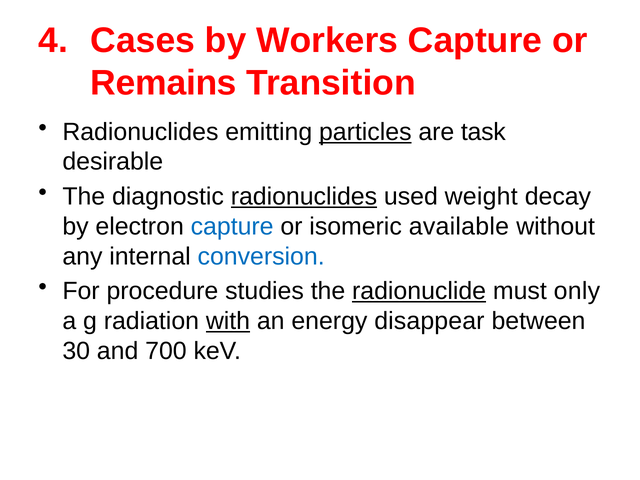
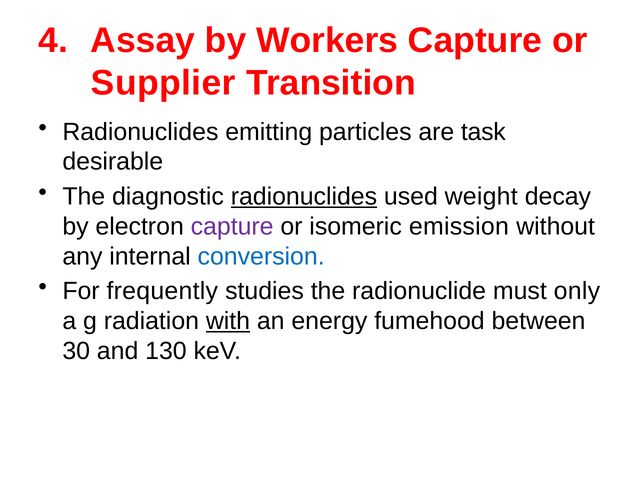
Cases: Cases -> Assay
Remains: Remains -> Supplier
particles underline: present -> none
capture at (232, 227) colour: blue -> purple
available: available -> emission
procedure: procedure -> frequently
radionuclide underline: present -> none
disappear: disappear -> fumehood
700: 700 -> 130
